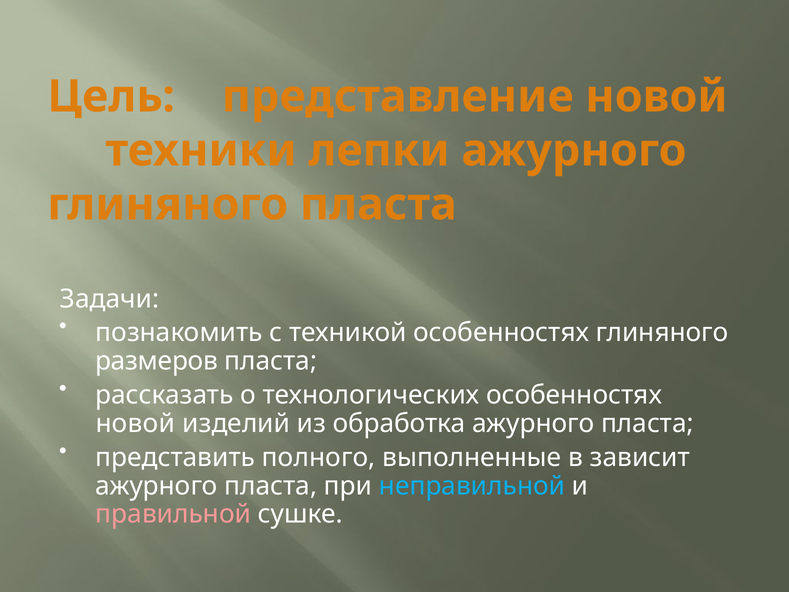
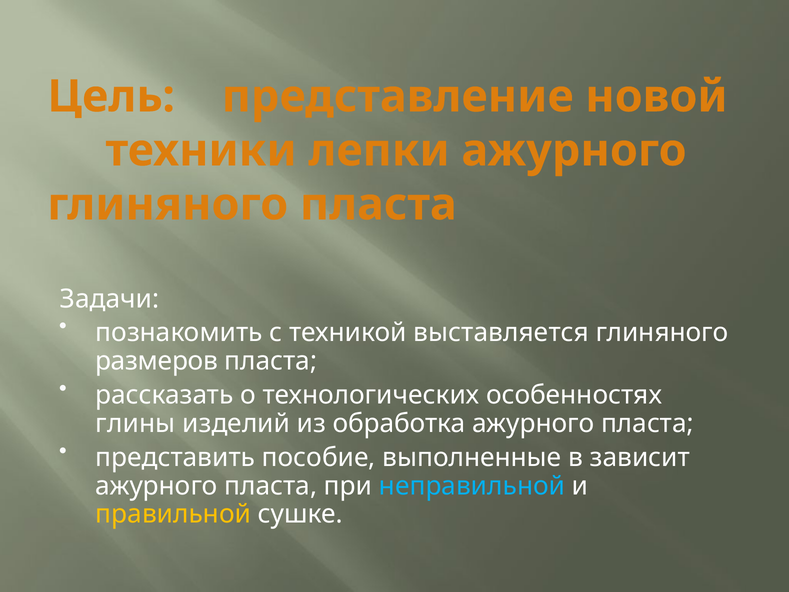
техникой особенностях: особенностях -> выставляется
новой at (135, 423): новой -> глины
полного: полного -> пособие
правильной colour: pink -> yellow
